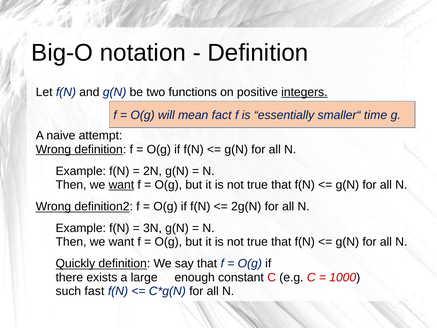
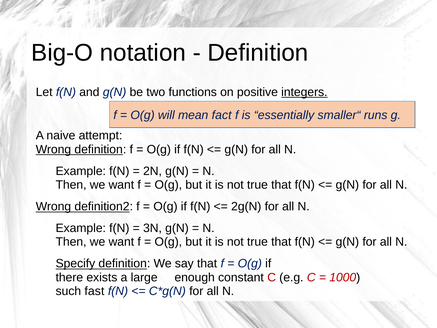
time: time -> runs
want at (121, 185) underline: present -> none
Quickly: Quickly -> Specify
